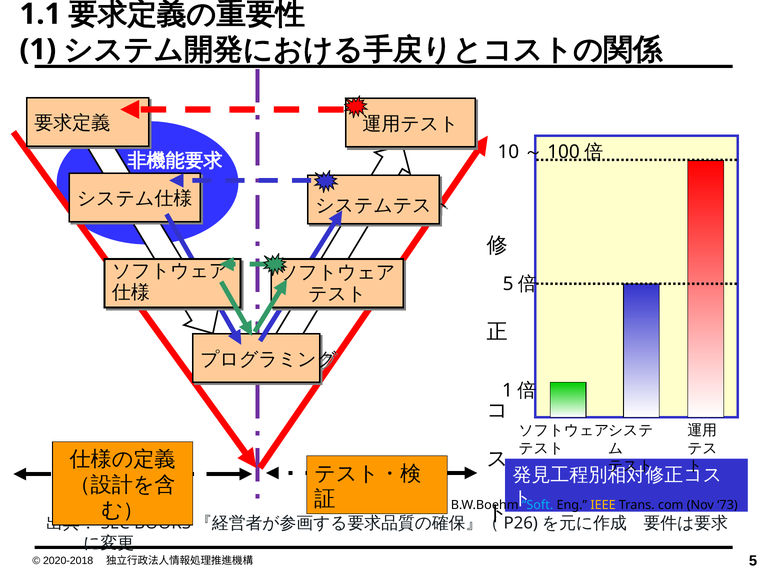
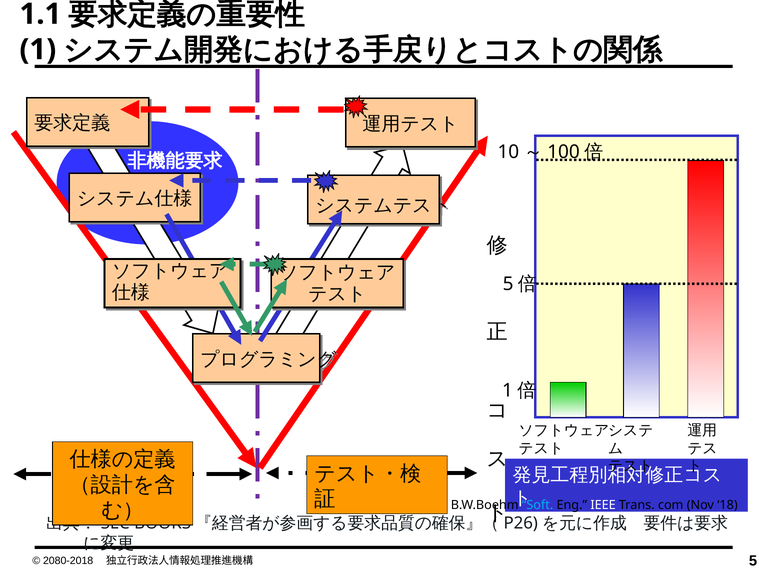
IEEE colour: yellow -> white
73: 73 -> 18
2020-2018: 2020-2018 -> 2080-2018
